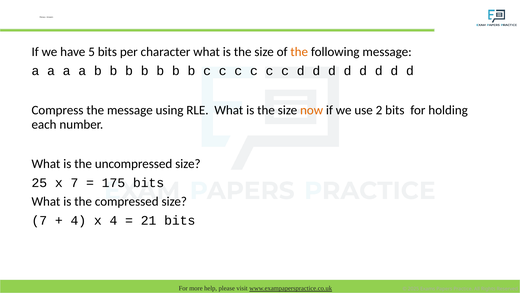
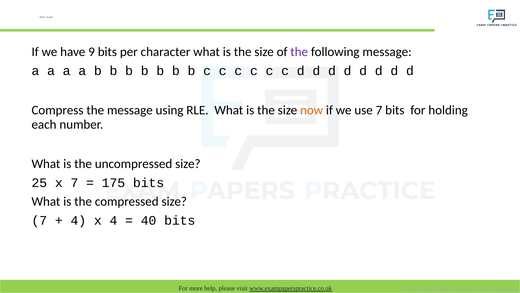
5: 5 -> 9
the at (299, 52) colour: orange -> purple
use 2: 2 -> 7
21: 21 -> 40
